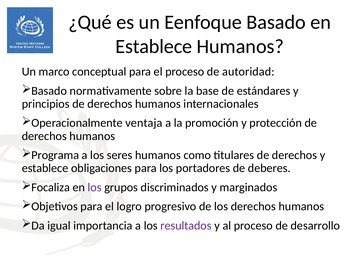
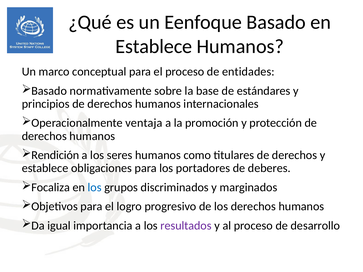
autoridad: autoridad -> entidades
Programa: Programa -> Rendición
los at (95, 187) colour: purple -> blue
